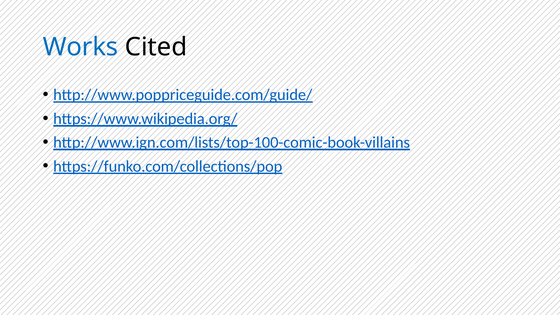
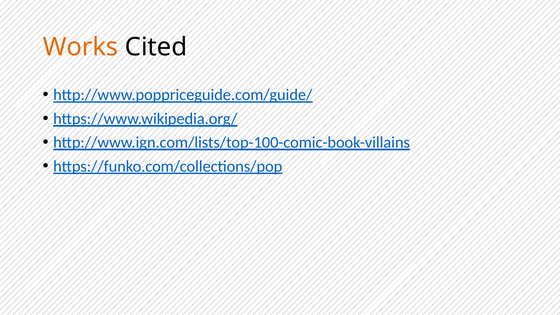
Works colour: blue -> orange
